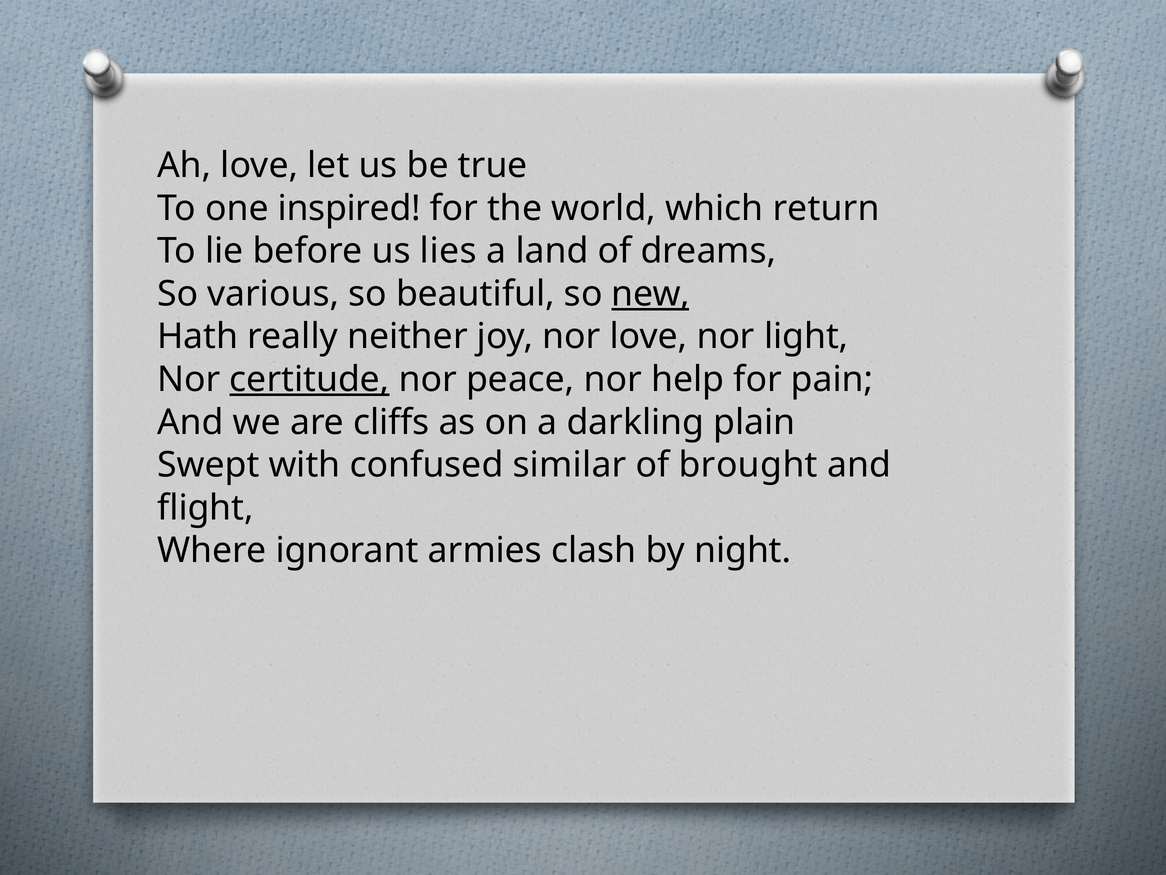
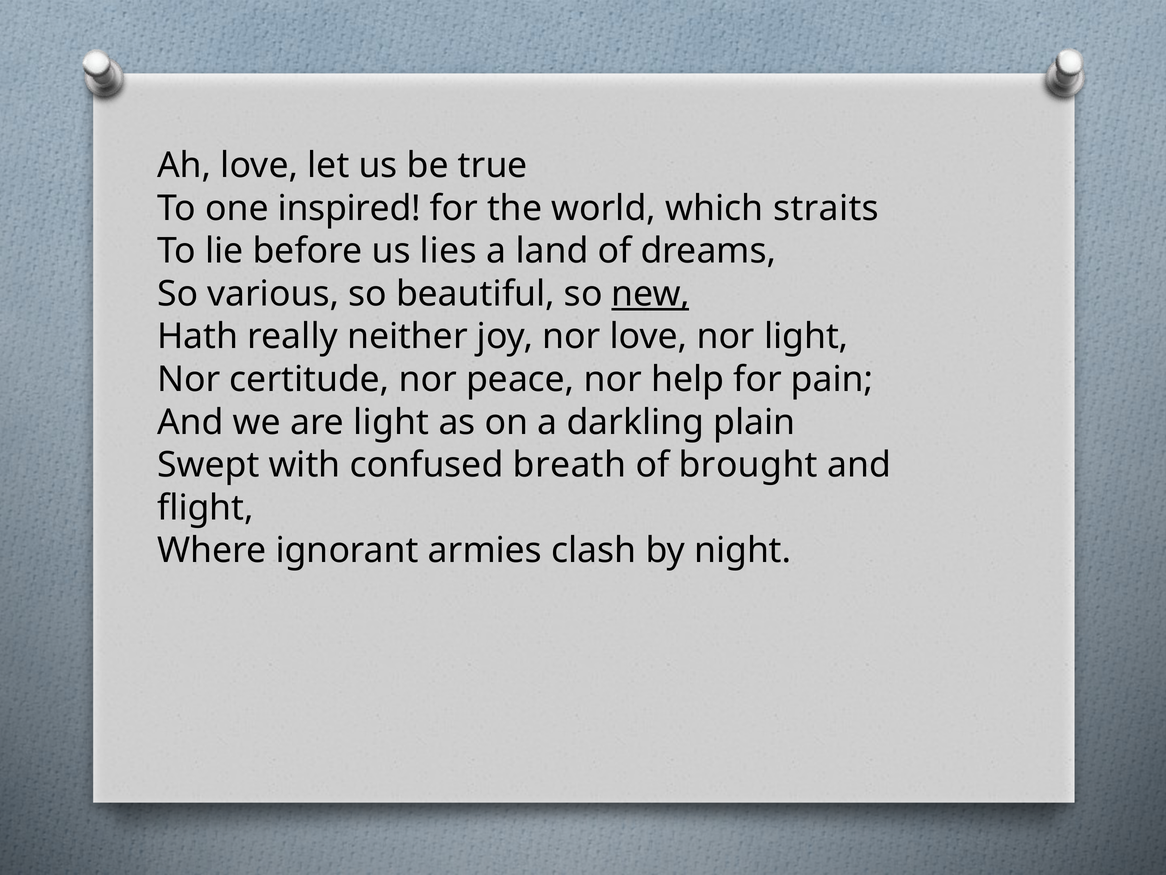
return: return -> straits
certitude underline: present -> none
are cliffs: cliffs -> light
similar: similar -> breath
